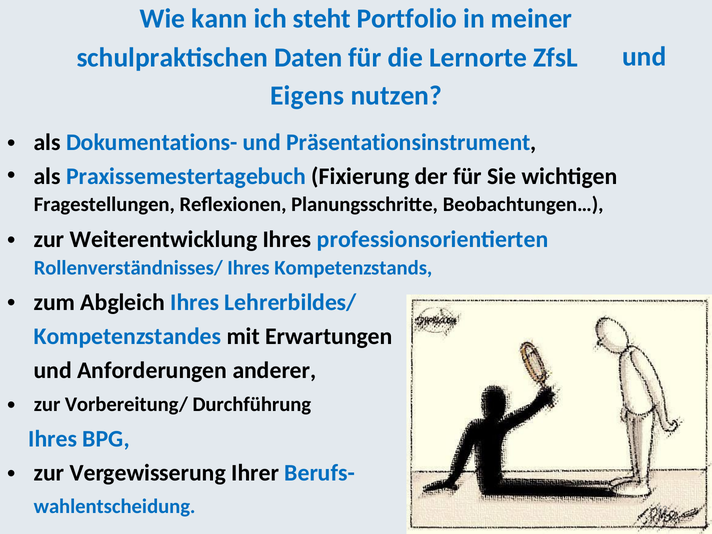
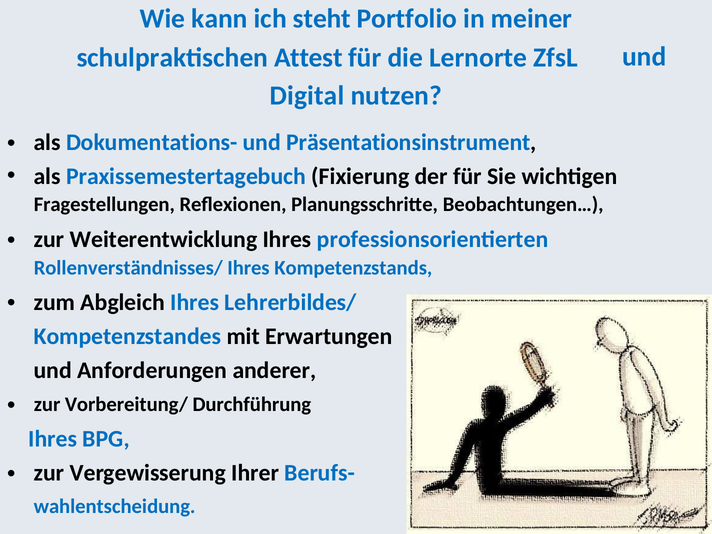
Daten: Daten -> Attest
Eigens: Eigens -> Digital
